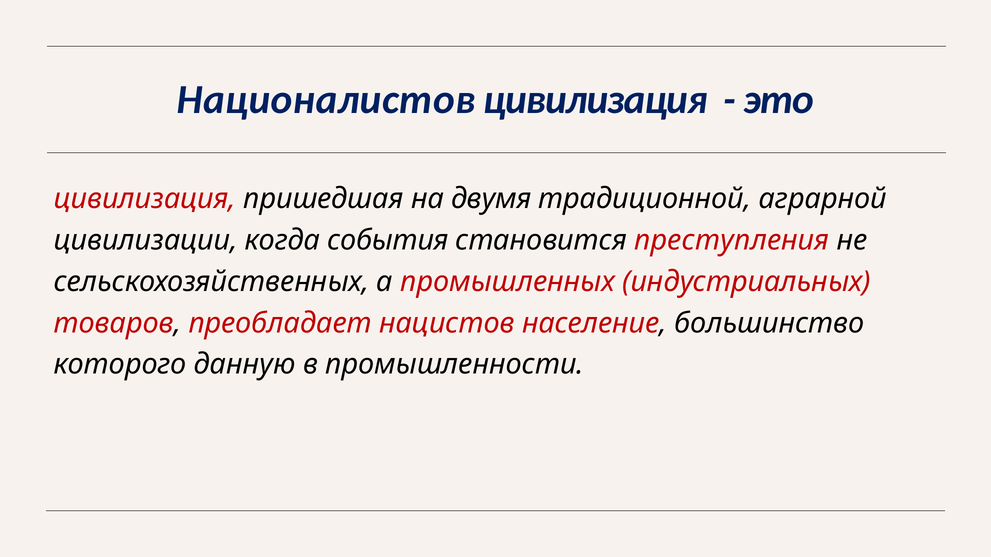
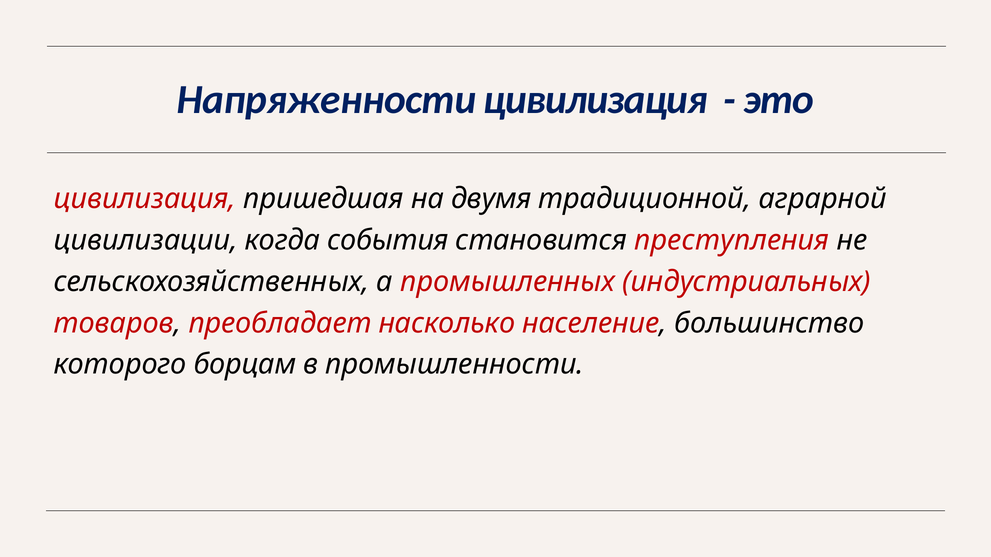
Националистов: Националистов -> Напряженности
нацистов: нацистов -> насколько
данную: данную -> борцам
